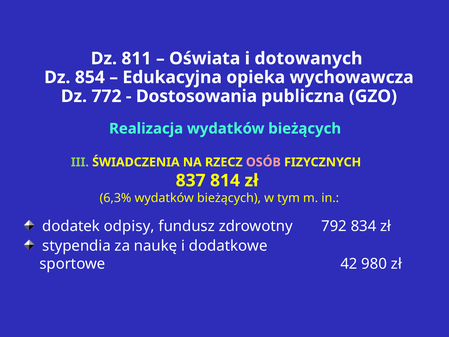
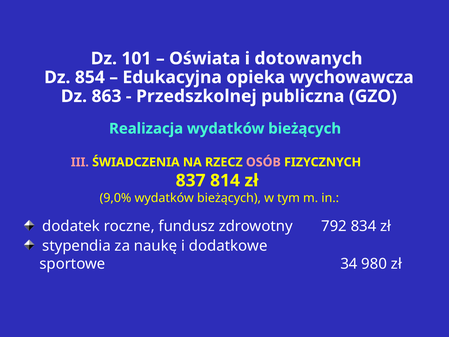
811: 811 -> 101
772: 772 -> 863
Dostosowania: Dostosowania -> Przedszkolnej
III colour: light green -> pink
6,3%: 6,3% -> 9,0%
odpisy: odpisy -> roczne
42: 42 -> 34
